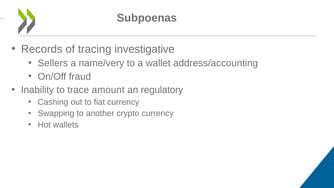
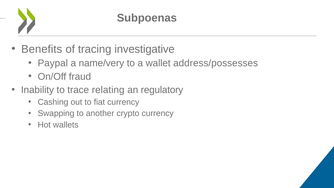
Records: Records -> Benefits
Sellers: Sellers -> Paypal
address/accounting: address/accounting -> address/possesses
amount: amount -> relating
